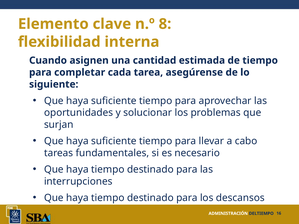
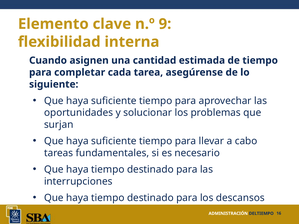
8: 8 -> 9
